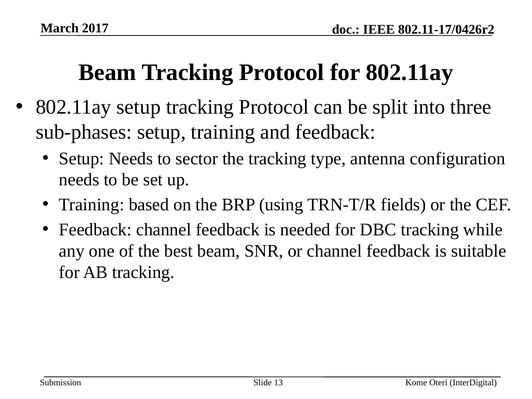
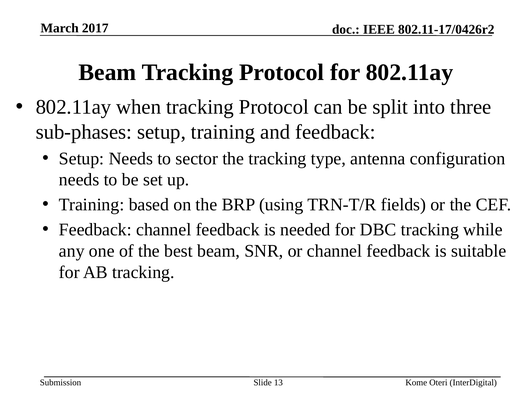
802.11ay setup: setup -> when
